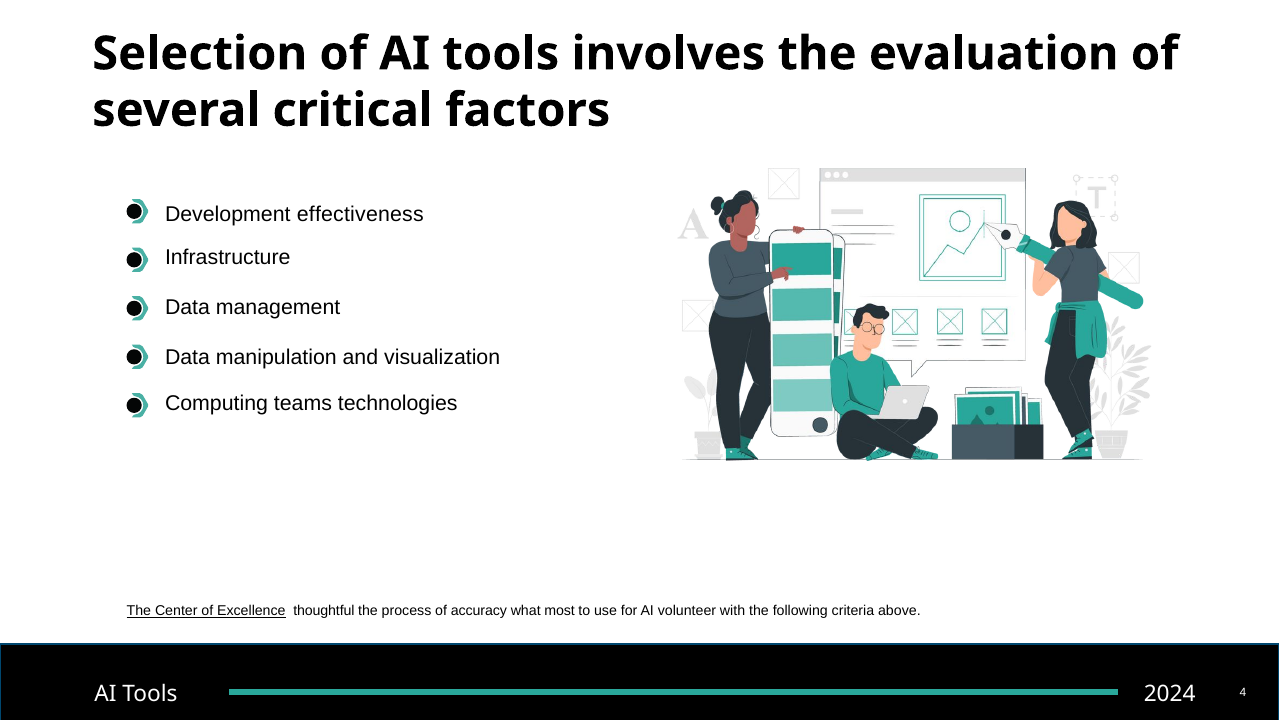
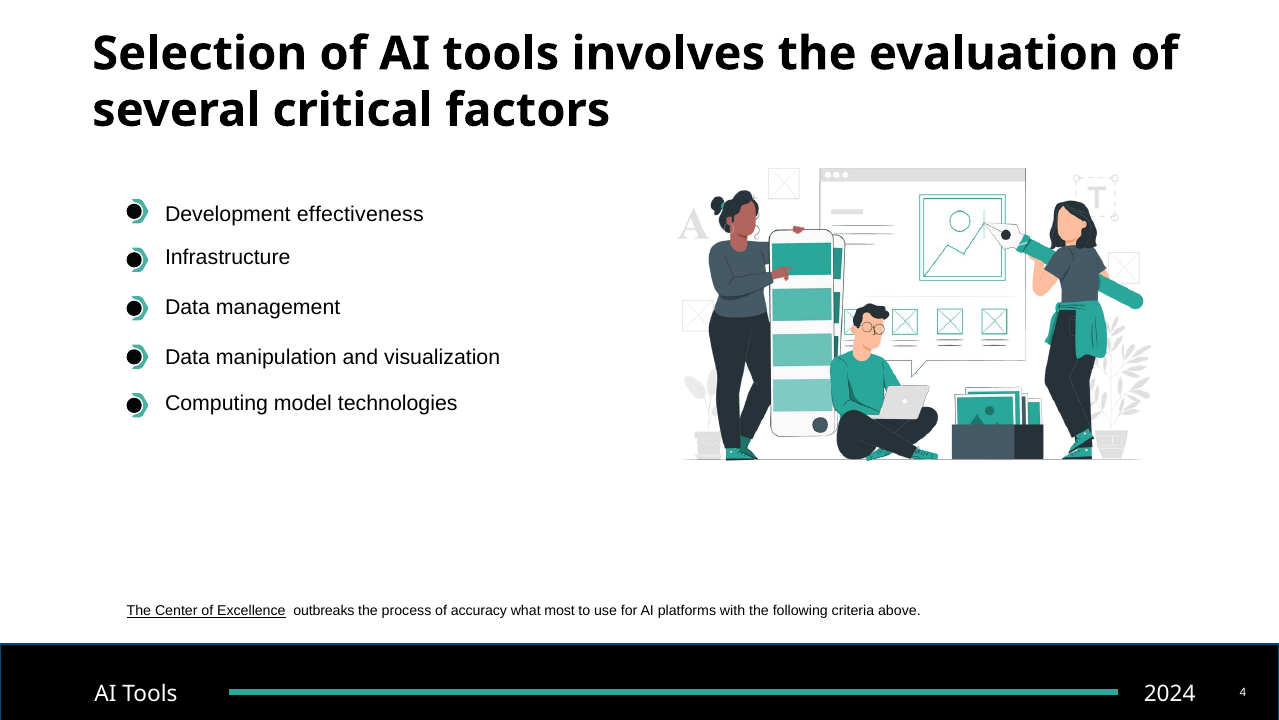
teams: teams -> model
thoughtful: thoughtful -> outbreaks
volunteer: volunteer -> platforms
